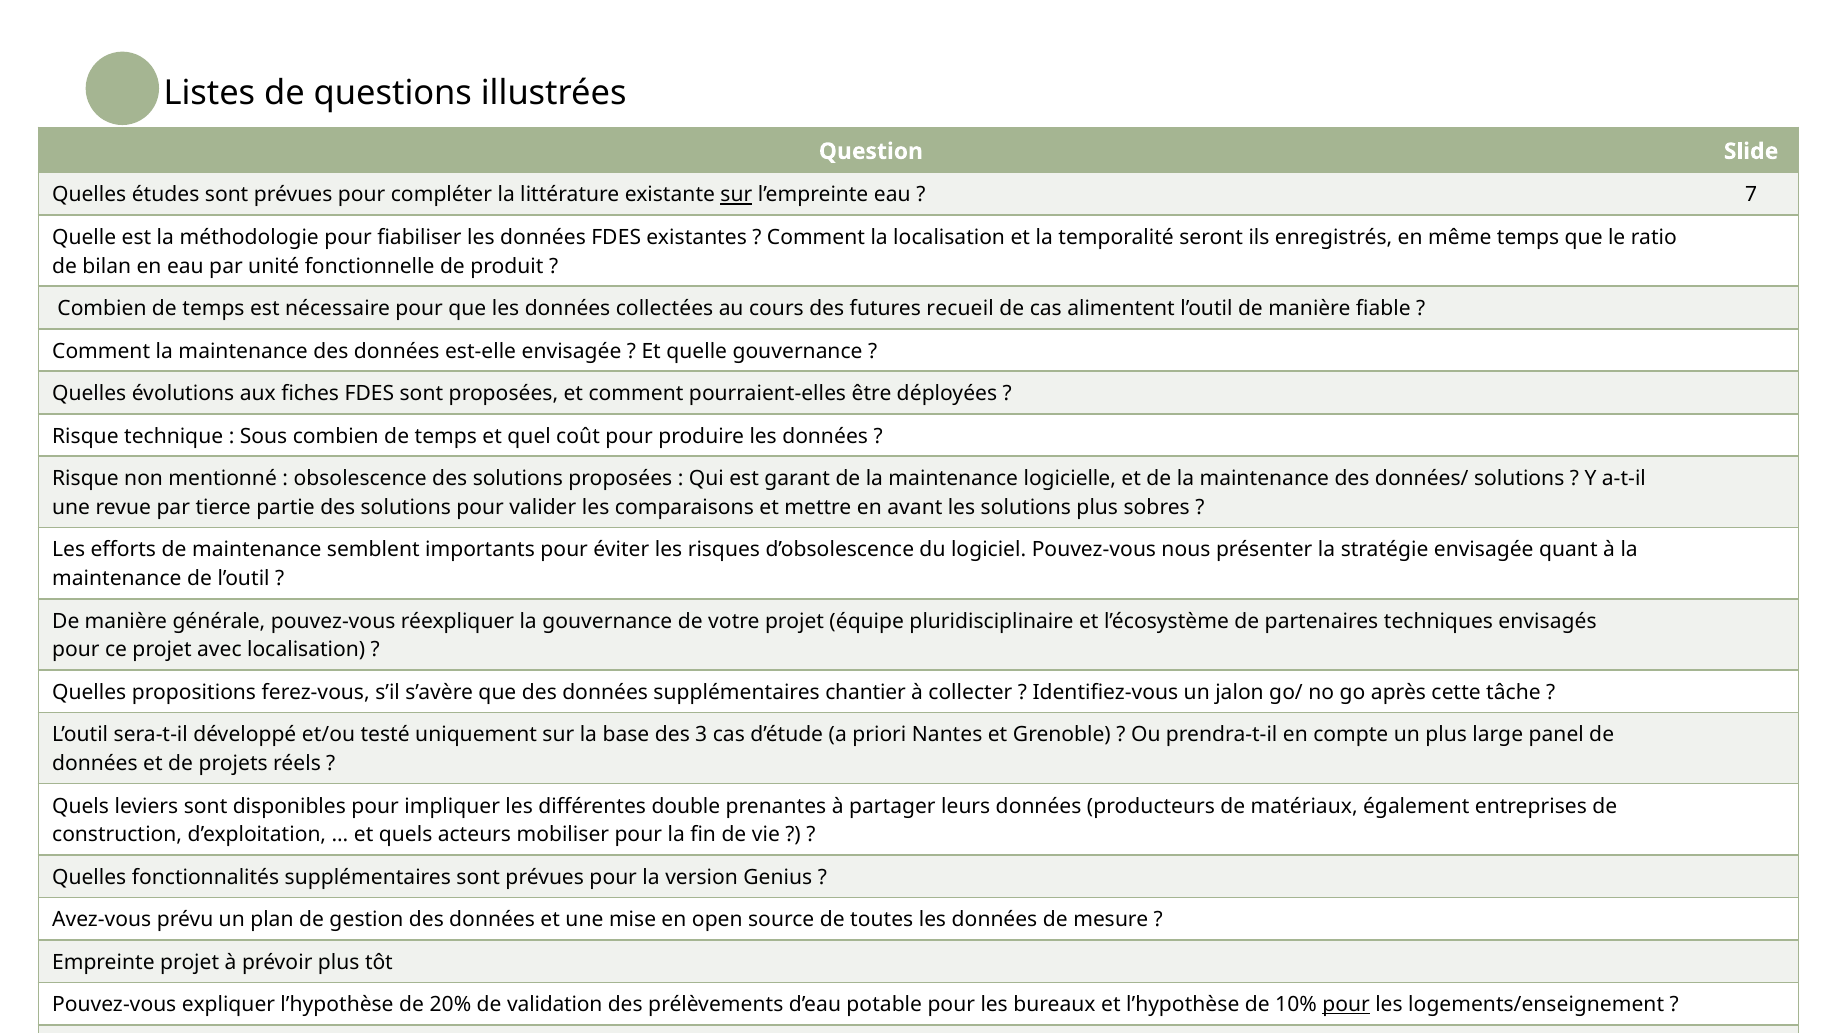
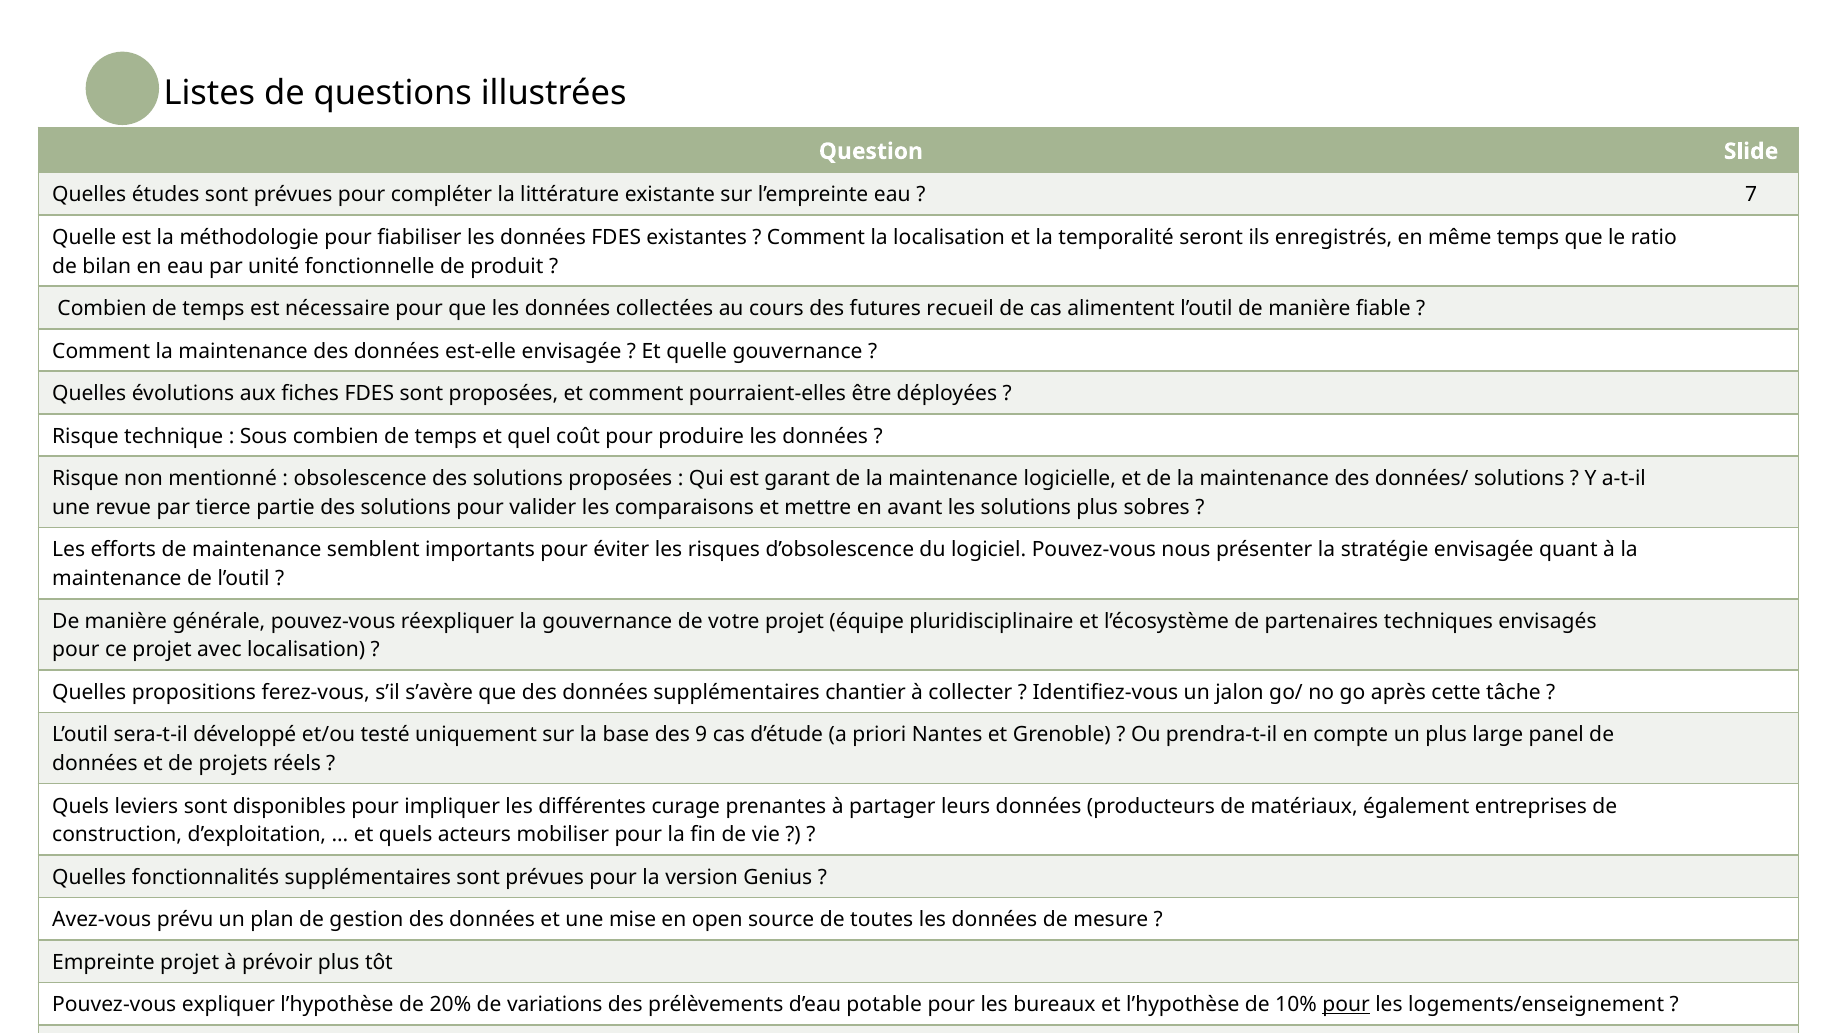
sur at (736, 195) underline: present -> none
3: 3 -> 9
double: double -> curage
validation: validation -> variations
